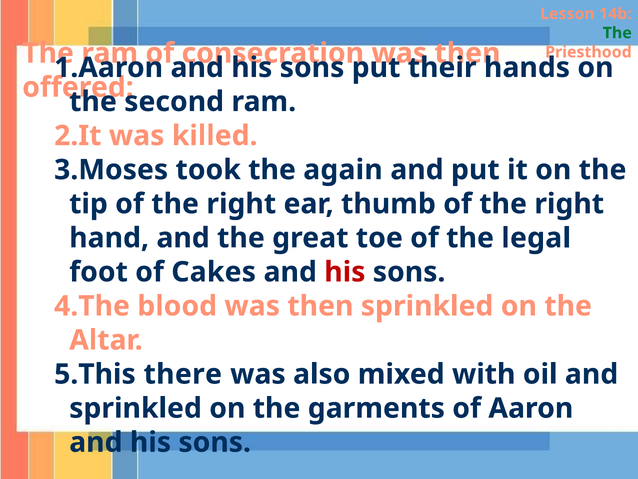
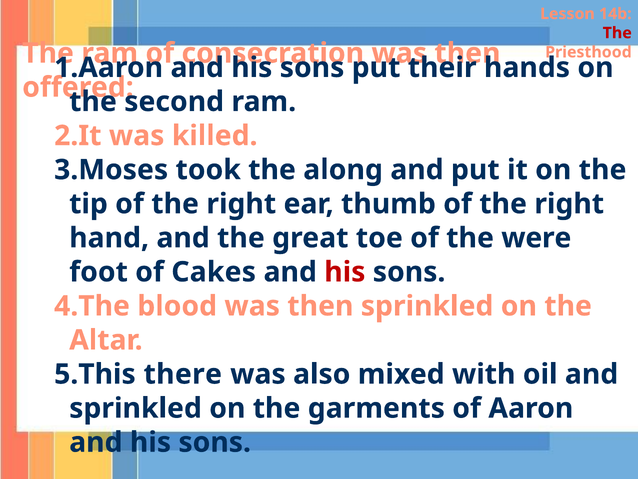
The at (617, 33) colour: green -> red
again: again -> along
legal: legal -> were
